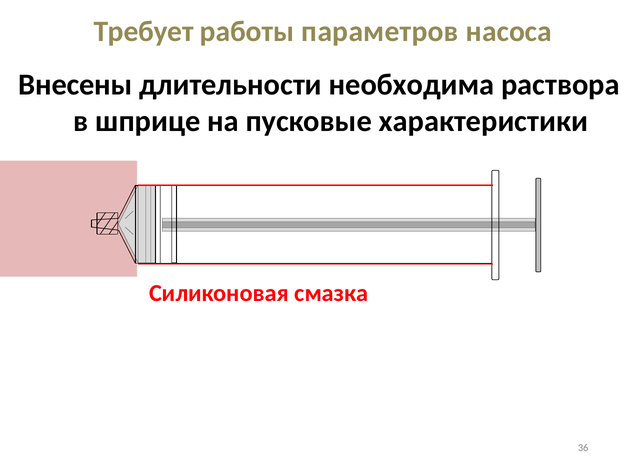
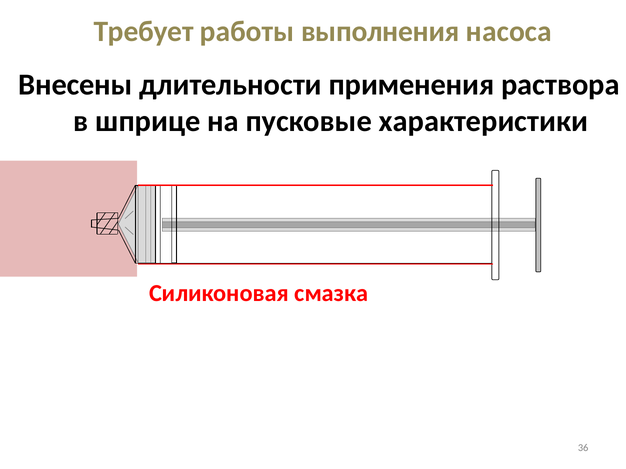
параметров: параметров -> выполнения
необходима: необходима -> применения
